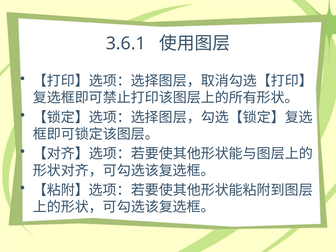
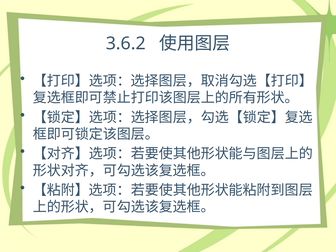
3.6.1: 3.6.1 -> 3.6.2
